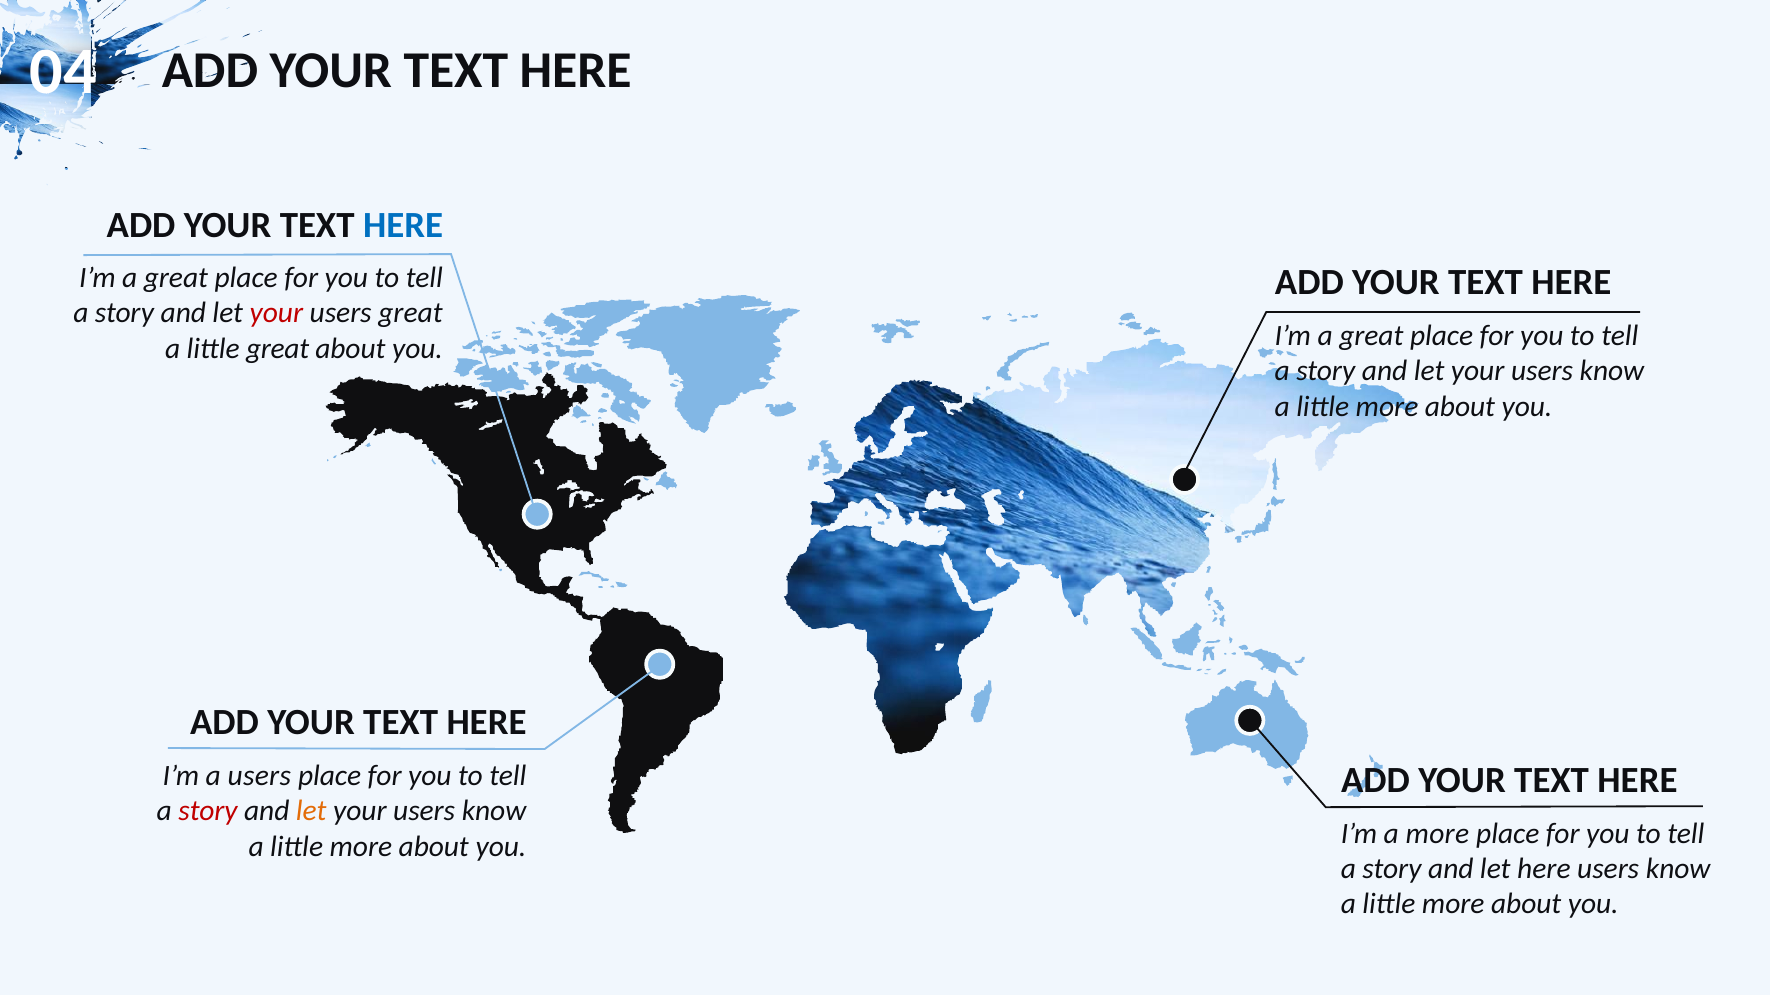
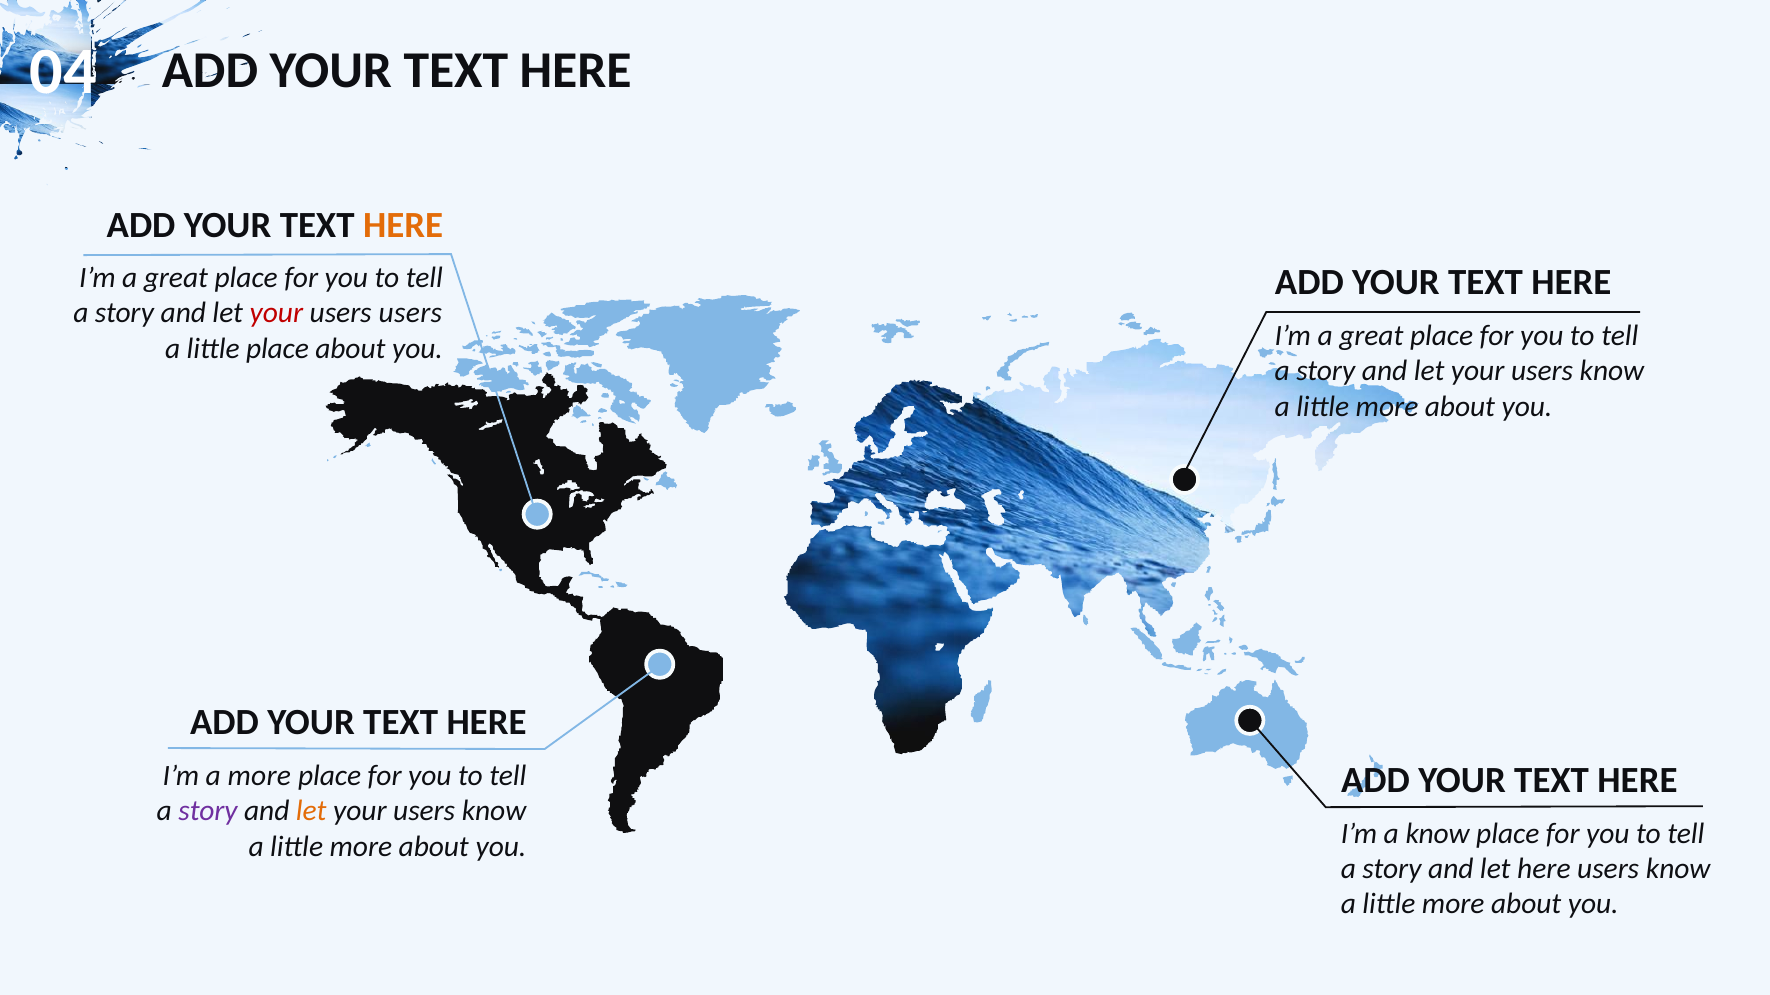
HERE at (403, 225) colour: blue -> orange
users great: great -> users
little great: great -> place
a users: users -> more
story at (208, 812) colour: red -> purple
a more: more -> know
